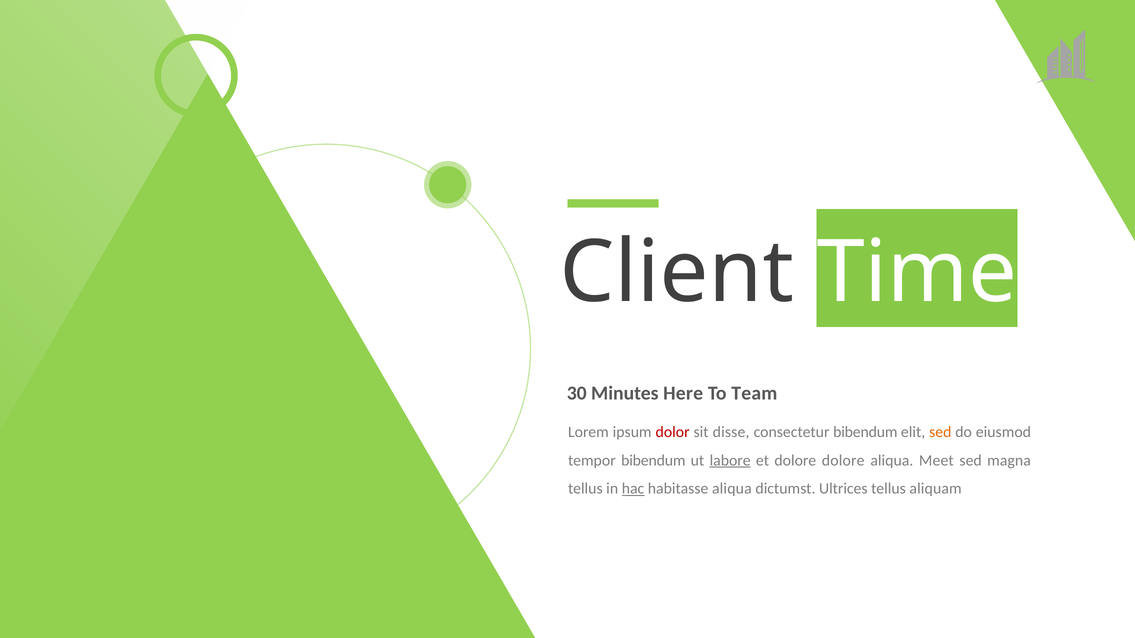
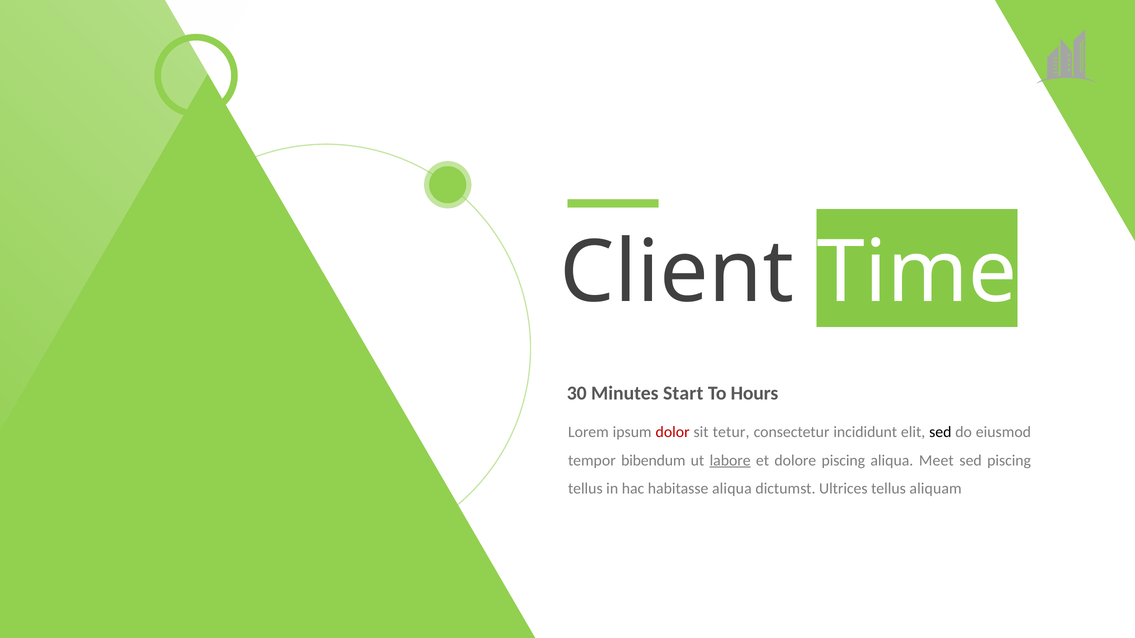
Here: Here -> Start
Team: Team -> Hours
disse: disse -> tetur
consectetur bibendum: bibendum -> incididunt
sed at (940, 432) colour: orange -> black
dolore dolore: dolore -> piscing
sed magna: magna -> piscing
hac underline: present -> none
